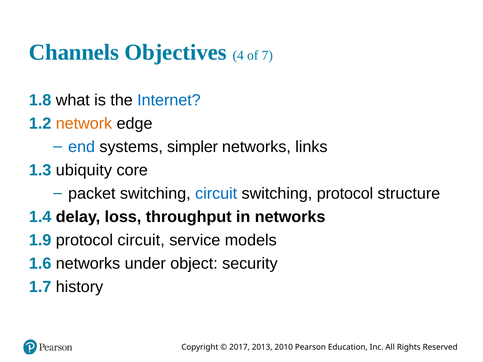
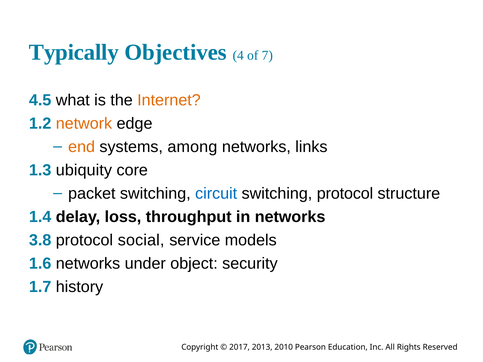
Channels: Channels -> Typically
1.8: 1.8 -> 4.5
Internet colour: blue -> orange
end colour: blue -> orange
simpler: simpler -> among
1.9: 1.9 -> 3.8
protocol circuit: circuit -> social
